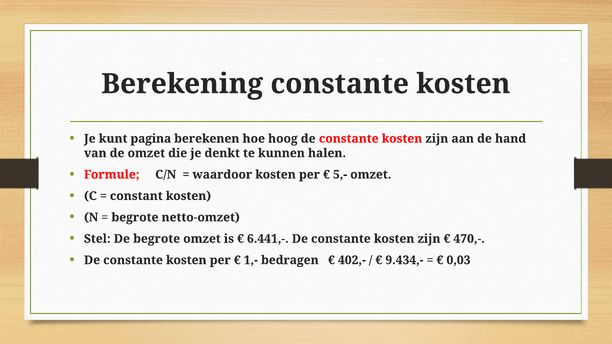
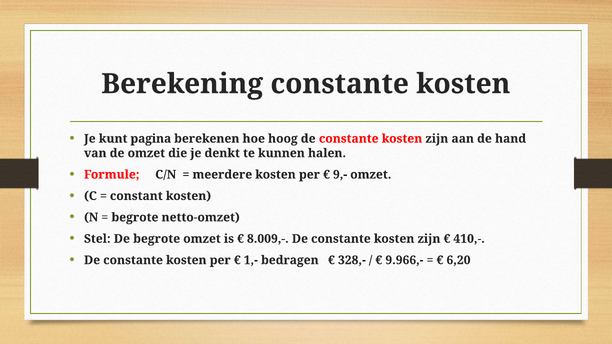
waardoor: waardoor -> meerdere
5,-: 5,- -> 9,-
6.441,-: 6.441,- -> 8.009,-
470,-: 470,- -> 410,-
402,-: 402,- -> 328,-
9.434,-: 9.434,- -> 9.966,-
0,03: 0,03 -> 6,20
